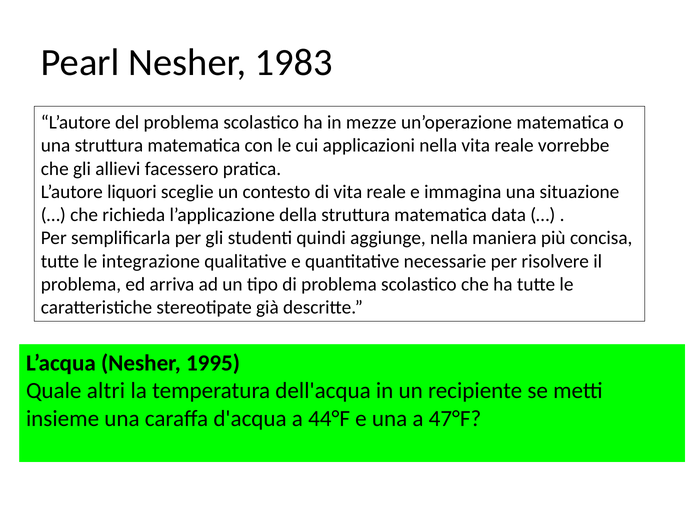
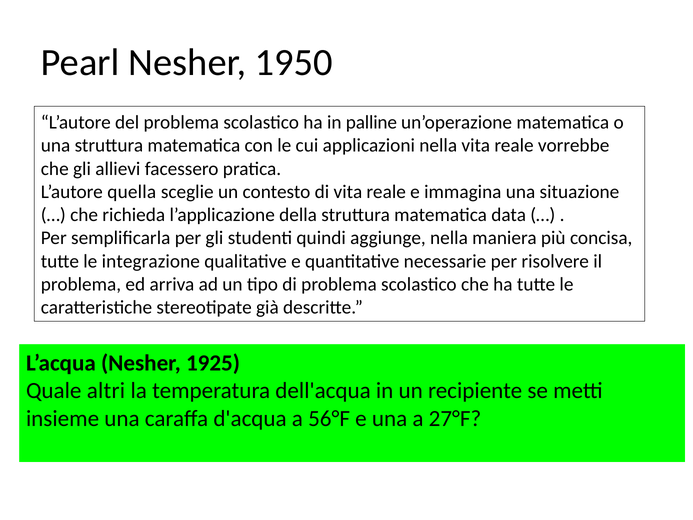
1983: 1983 -> 1950
mezze: mezze -> palline
liquori: liquori -> quella
1995: 1995 -> 1925
44°F: 44°F -> 56°F
47°F: 47°F -> 27°F
